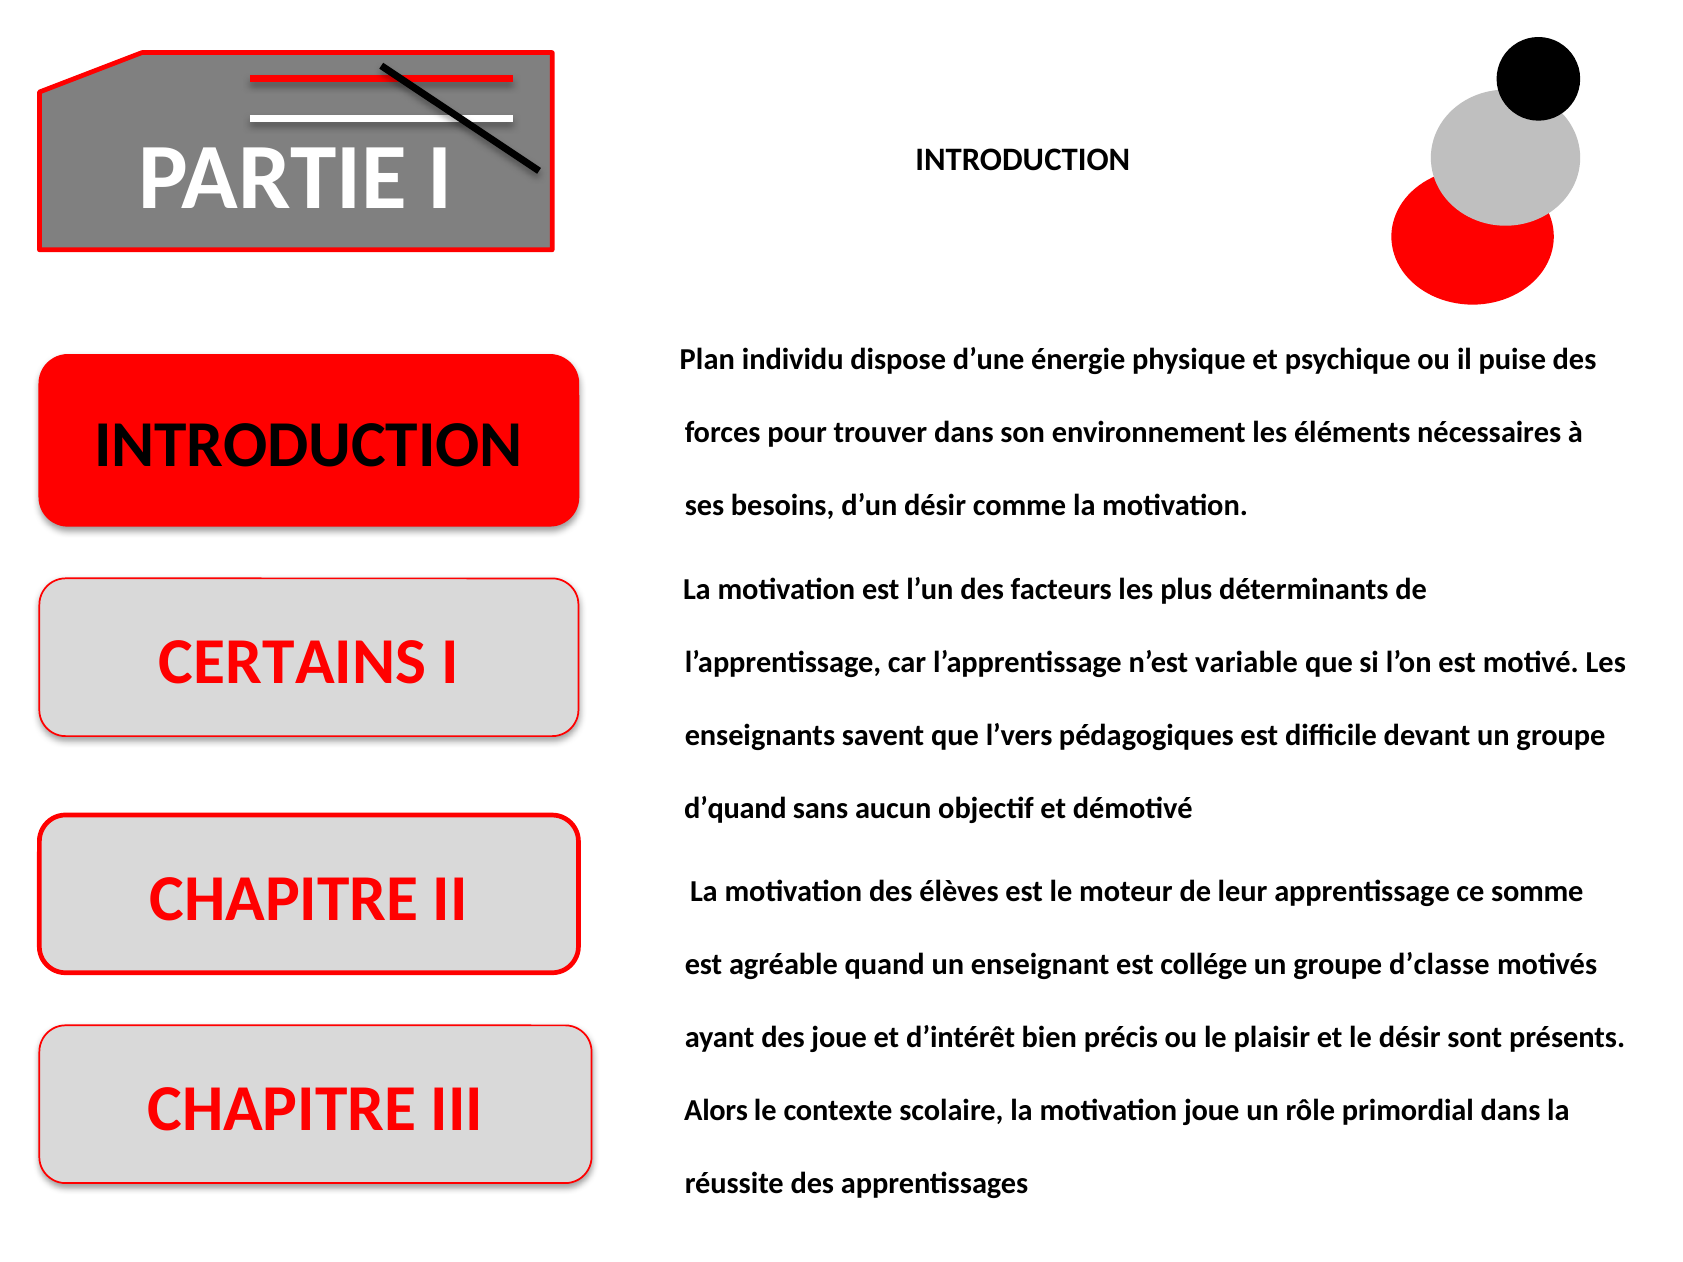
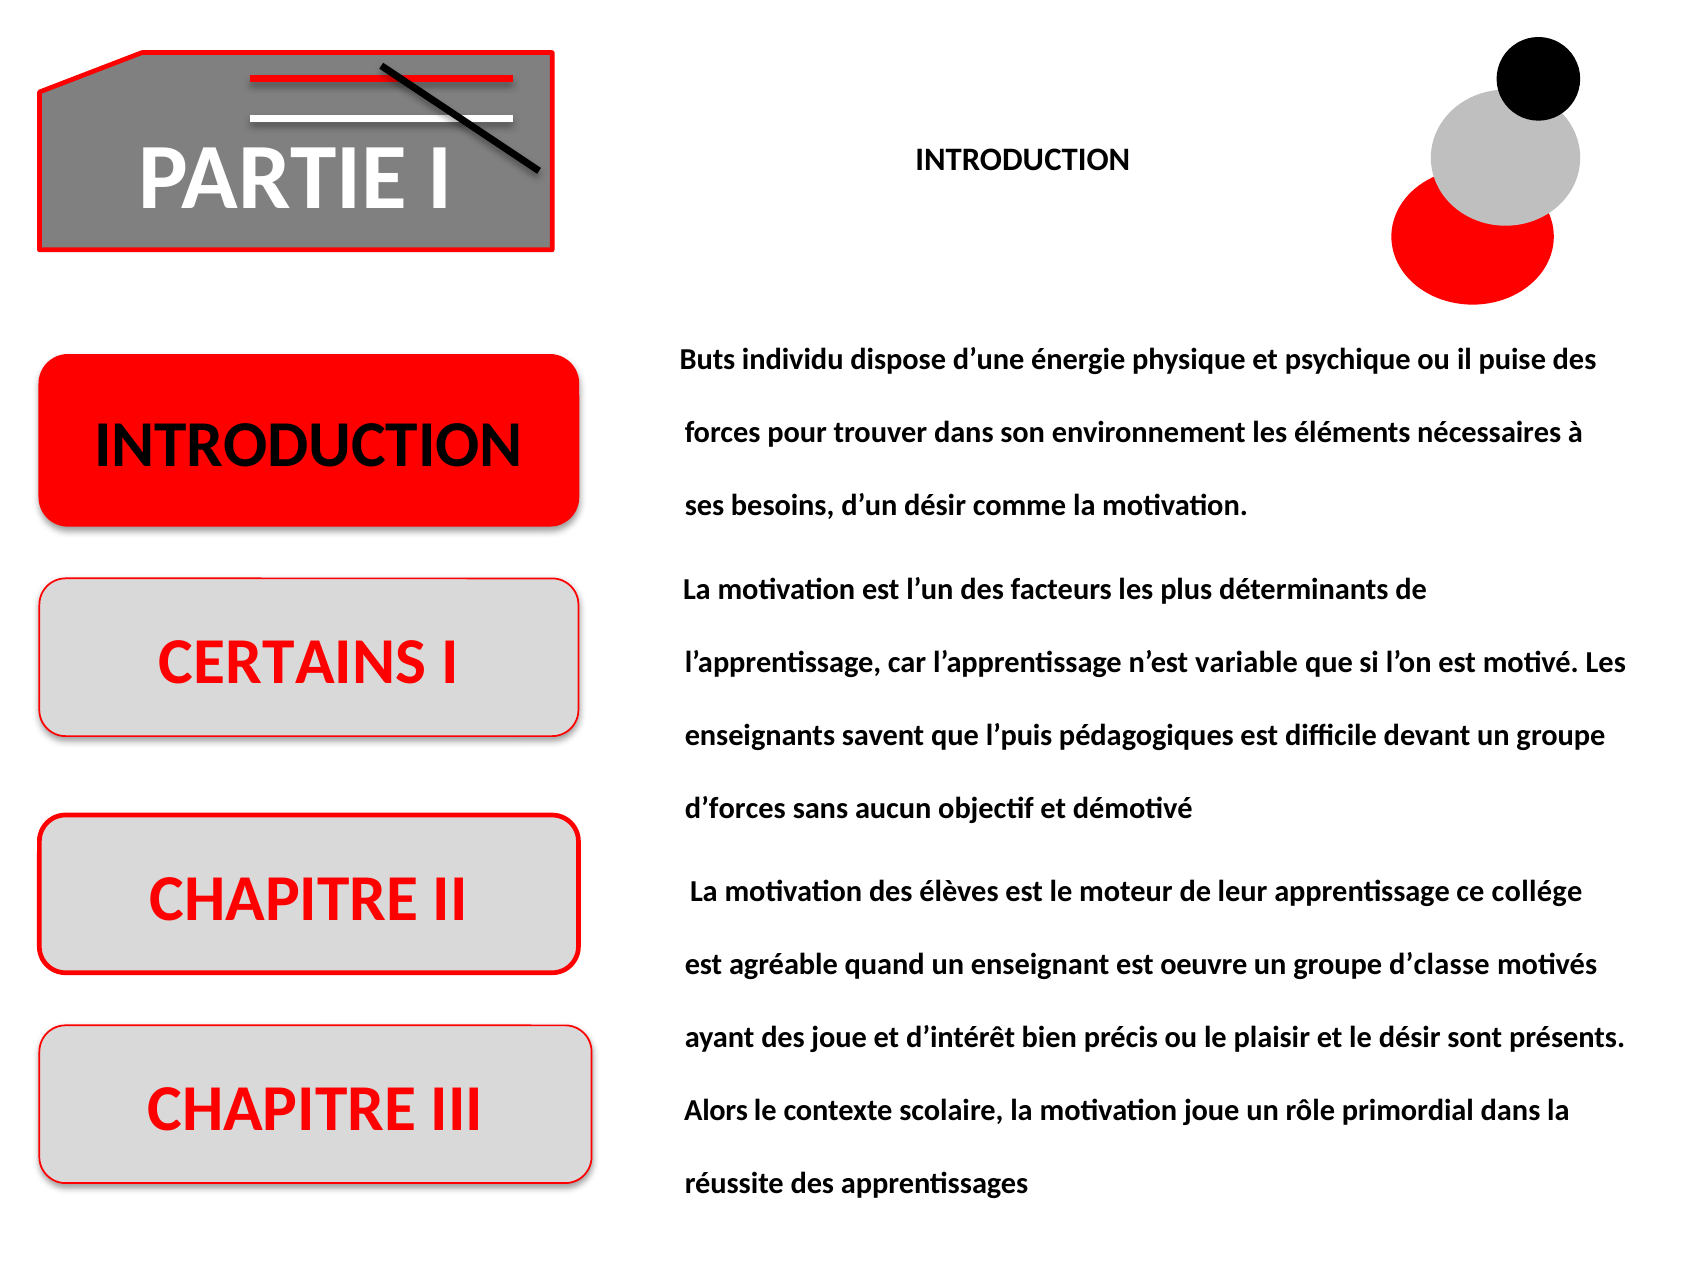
Plan: Plan -> Buts
l’vers: l’vers -> l’puis
d’quand: d’quand -> d’forces
somme: somme -> collége
collége: collége -> oeuvre
